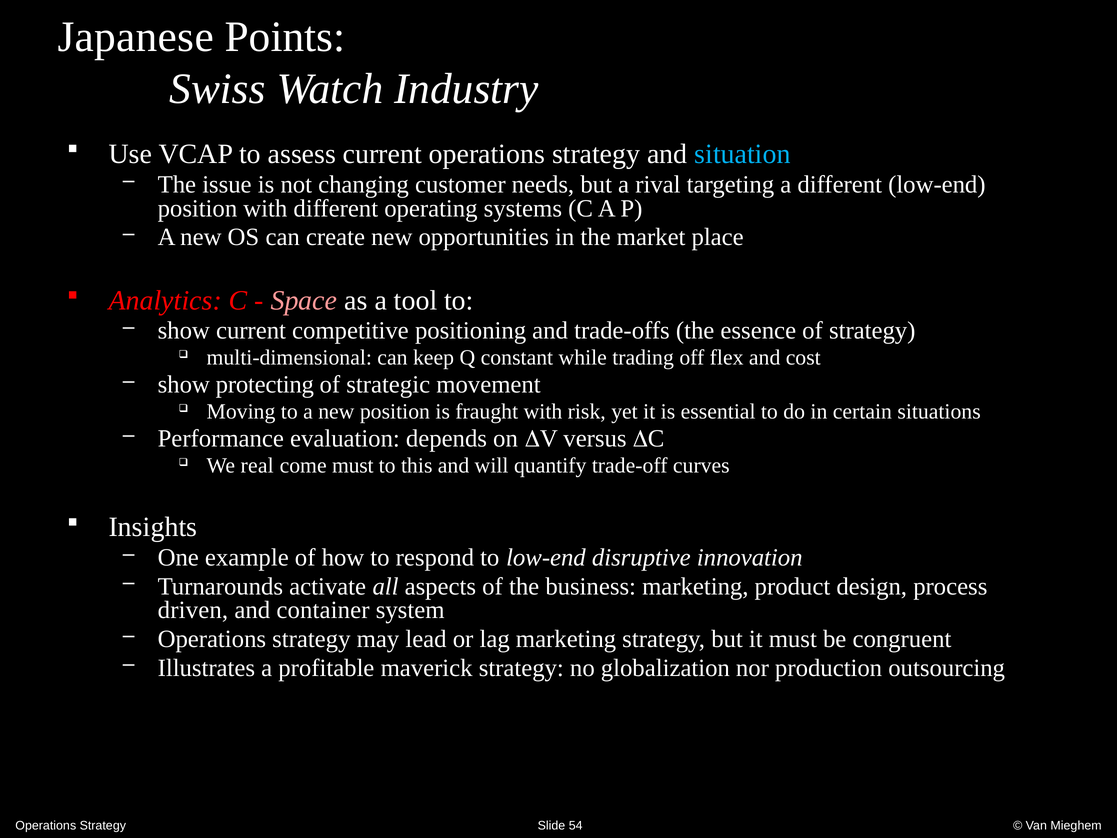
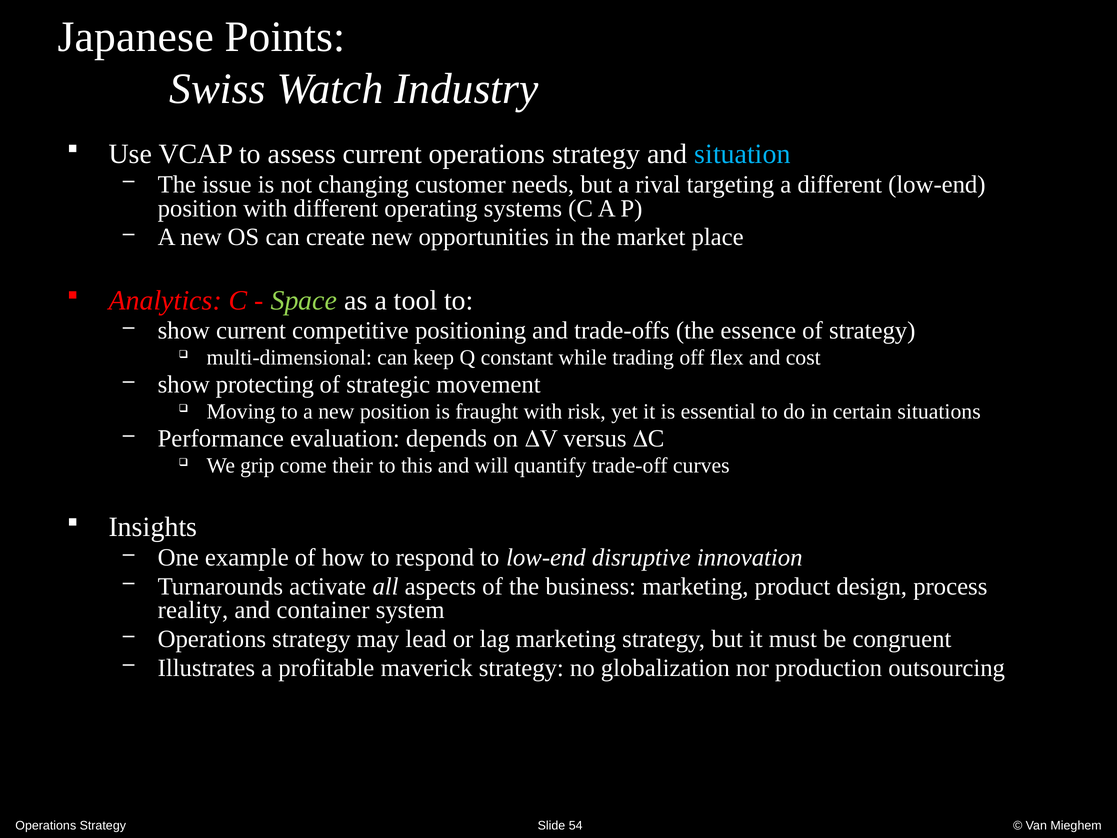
Space colour: pink -> light green
real: real -> grip
come must: must -> their
driven: driven -> reality
